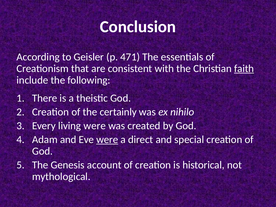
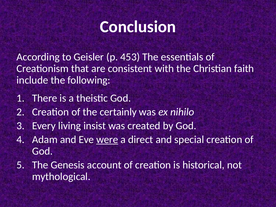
471: 471 -> 453
faith underline: present -> none
living were: were -> insist
